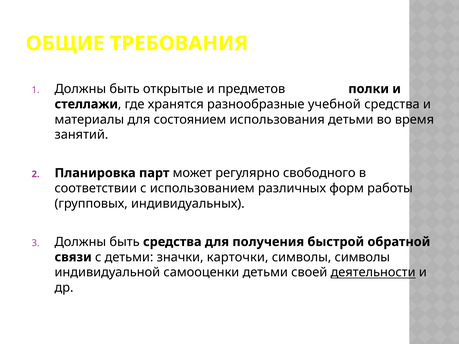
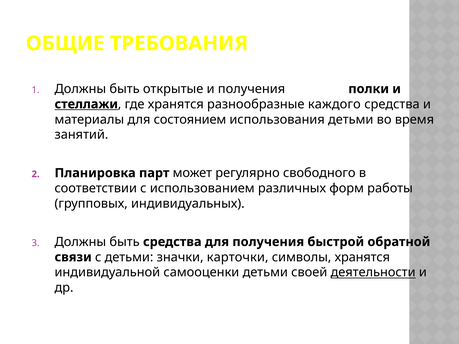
и предметов: предметов -> получения
стеллажи underline: none -> present
учебной: учебной -> каждого
символы символы: символы -> хранятся
